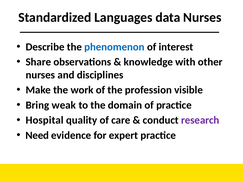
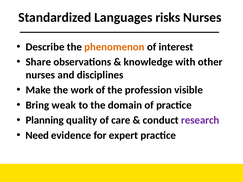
data: data -> risks
phenomenon colour: blue -> orange
Hospital: Hospital -> Planning
